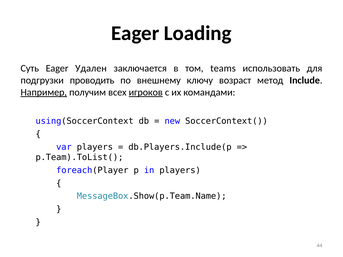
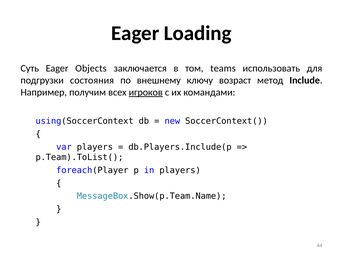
Удален: Удален -> Objects
проводить: проводить -> состояния
Например underline: present -> none
